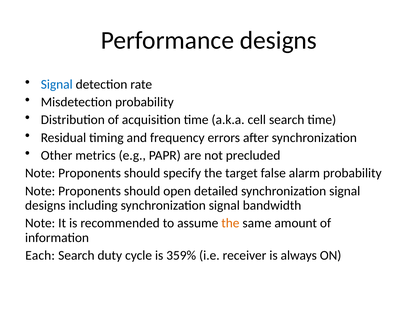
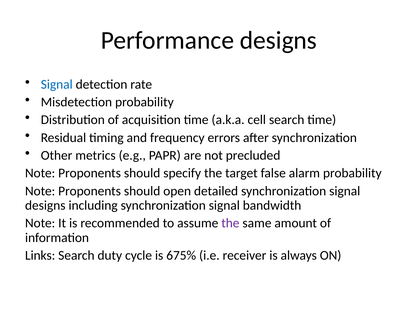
the at (230, 223) colour: orange -> purple
Each: Each -> Links
359%: 359% -> 675%
